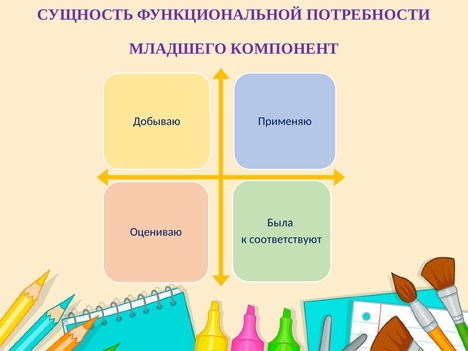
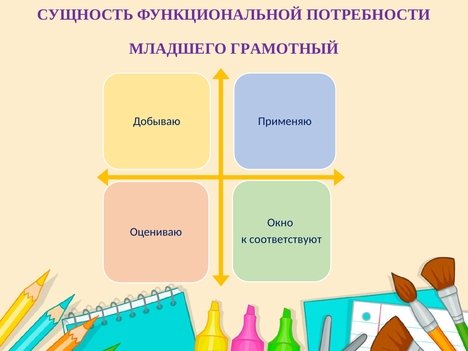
КОМПОНЕНТ: КОМПОНЕНТ -> ГРАМОТНЫЙ
Была: Была -> Окно
